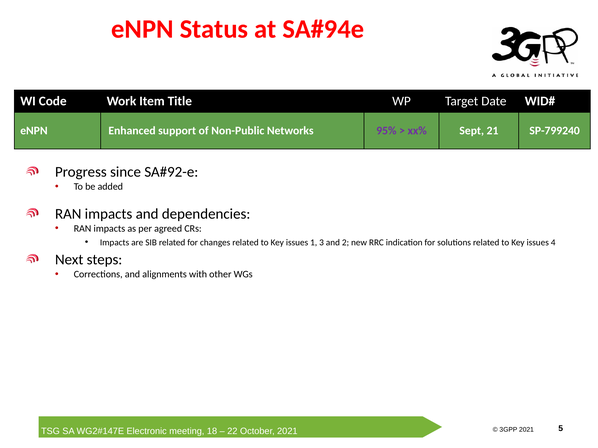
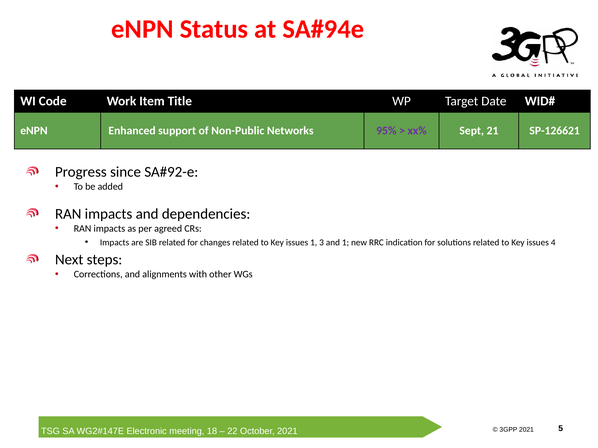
SP-799240: SP-799240 -> SP-126621
and 2: 2 -> 1
